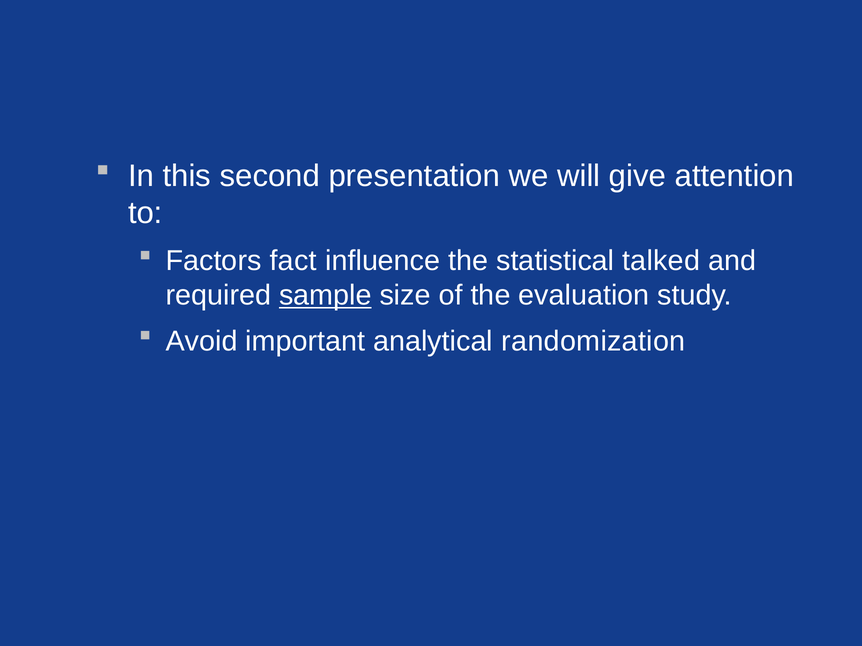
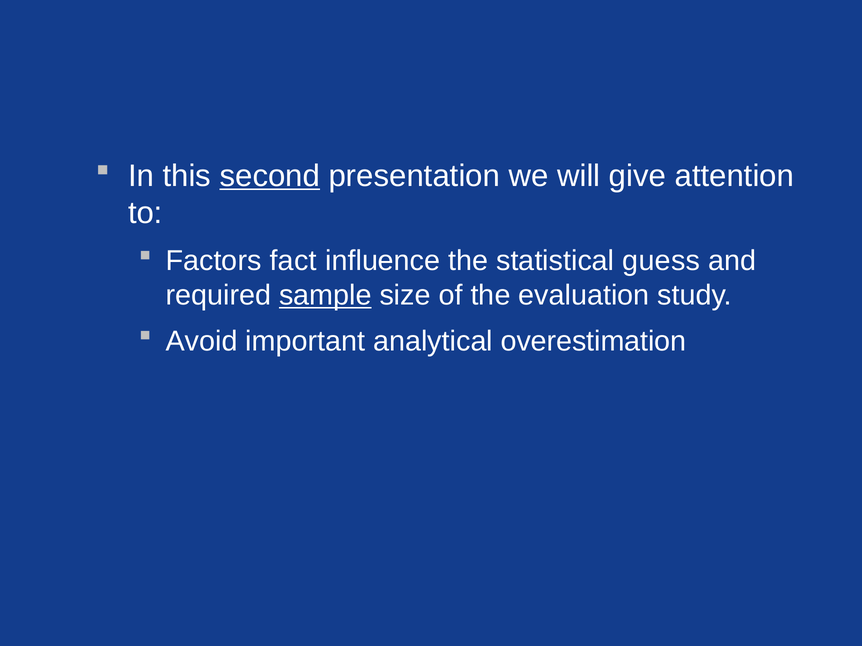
second underline: none -> present
talked: talked -> guess
randomization: randomization -> overestimation
